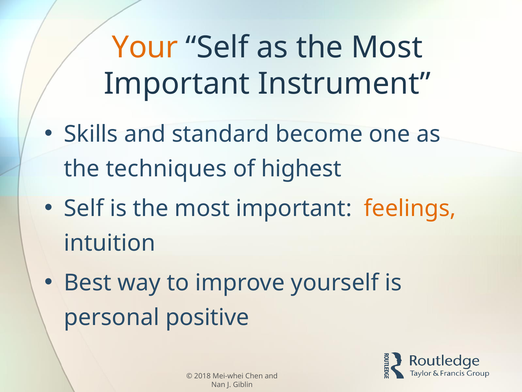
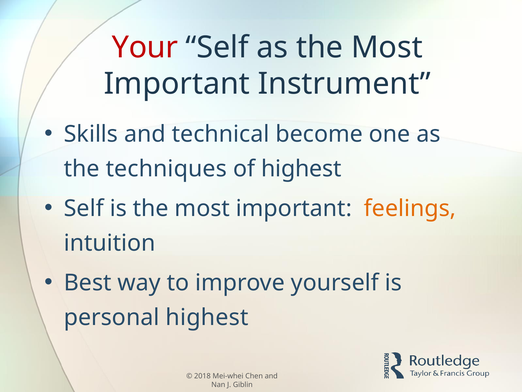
Your colour: orange -> red
standard: standard -> technical
personal positive: positive -> highest
